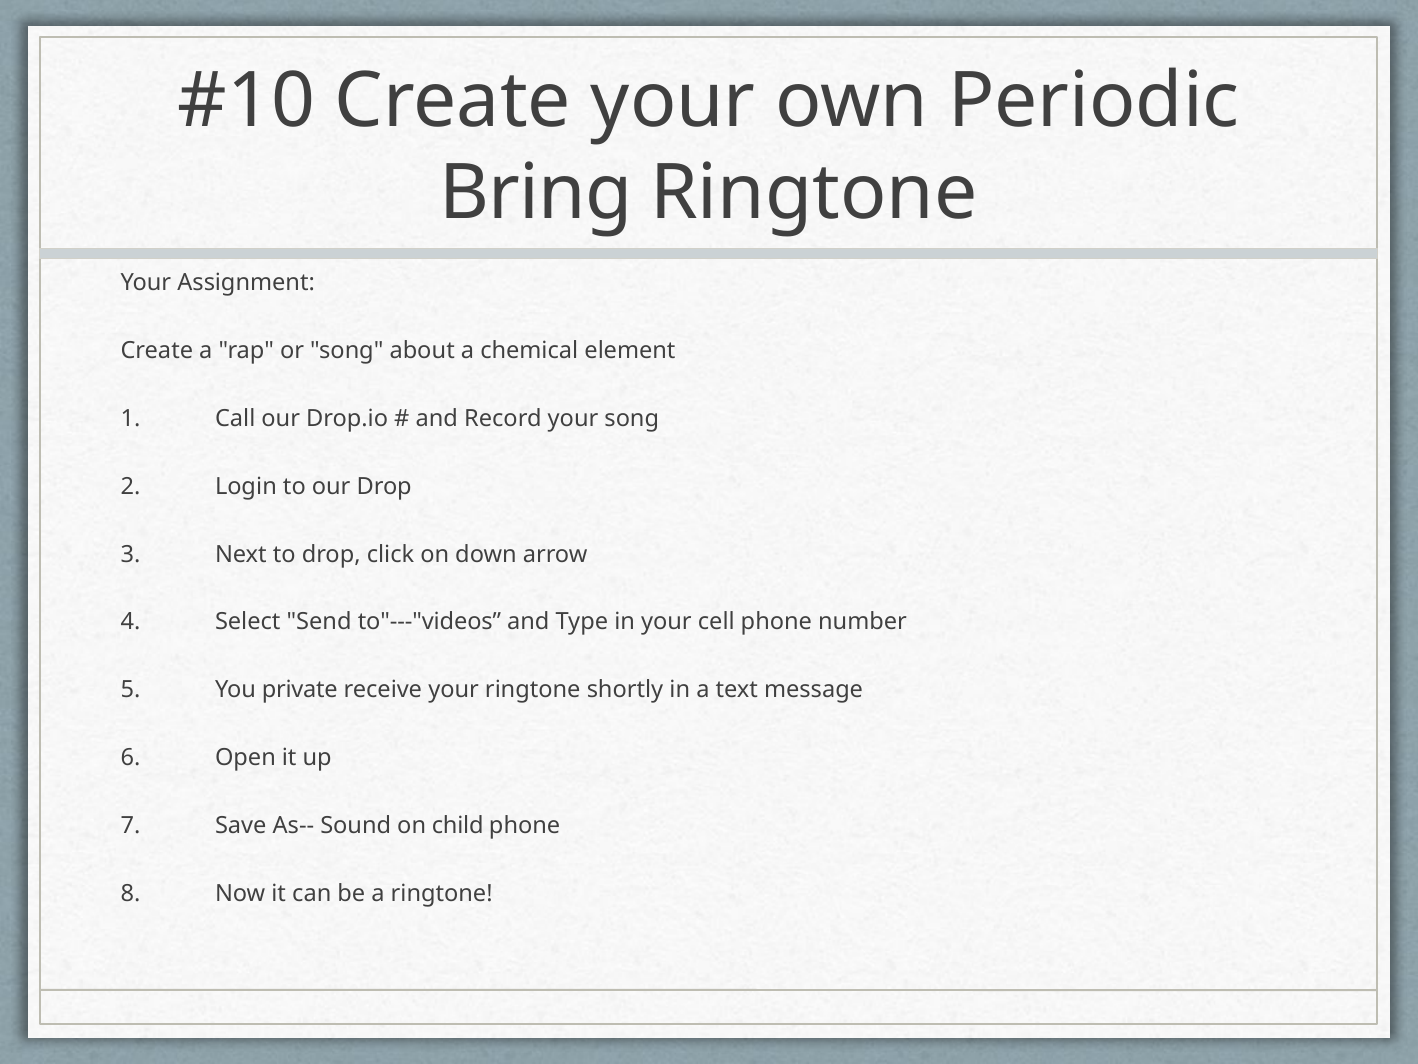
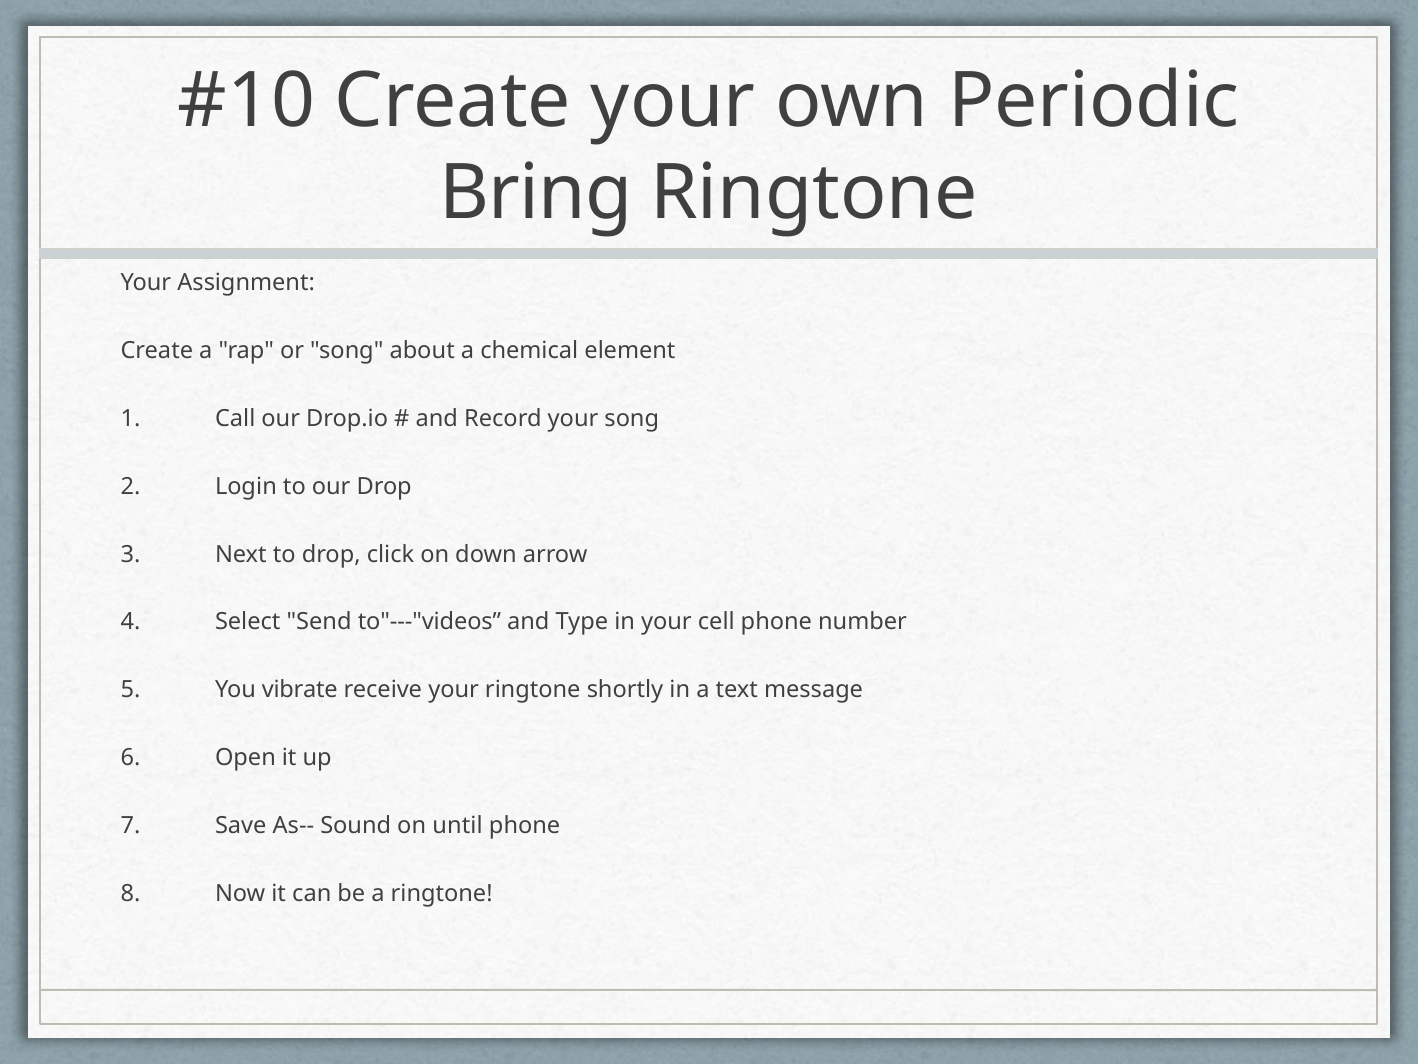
private: private -> vibrate
child: child -> until
